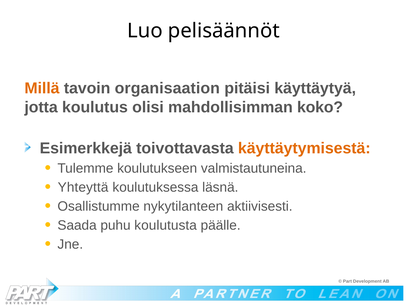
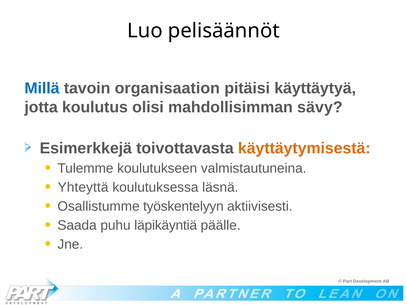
Millä colour: orange -> blue
koko: koko -> sävy
nykytilanteen: nykytilanteen -> työskentelyyn
koulutusta: koulutusta -> läpikäyntiä
